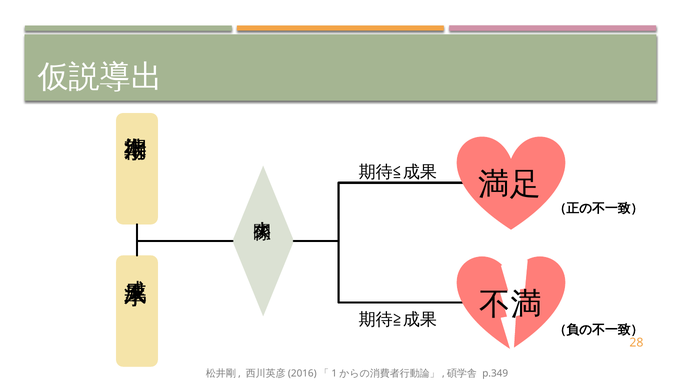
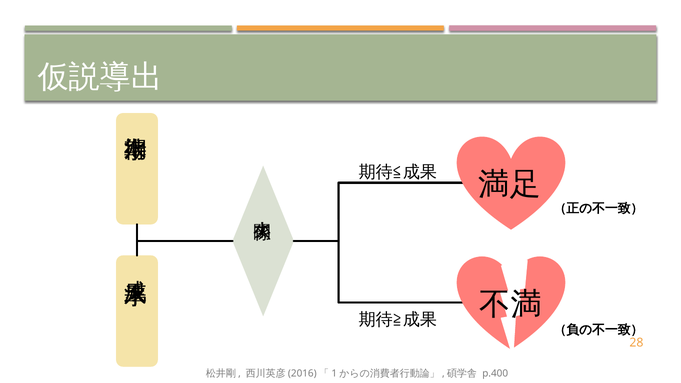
p.349: p.349 -> p.400
